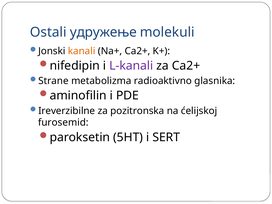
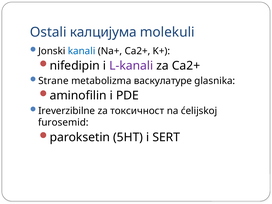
удружење: удружење -> калцијума
kanali colour: orange -> blue
radioaktivno: radioaktivno -> васкулатуре
pozitronska: pozitronska -> токсичност
